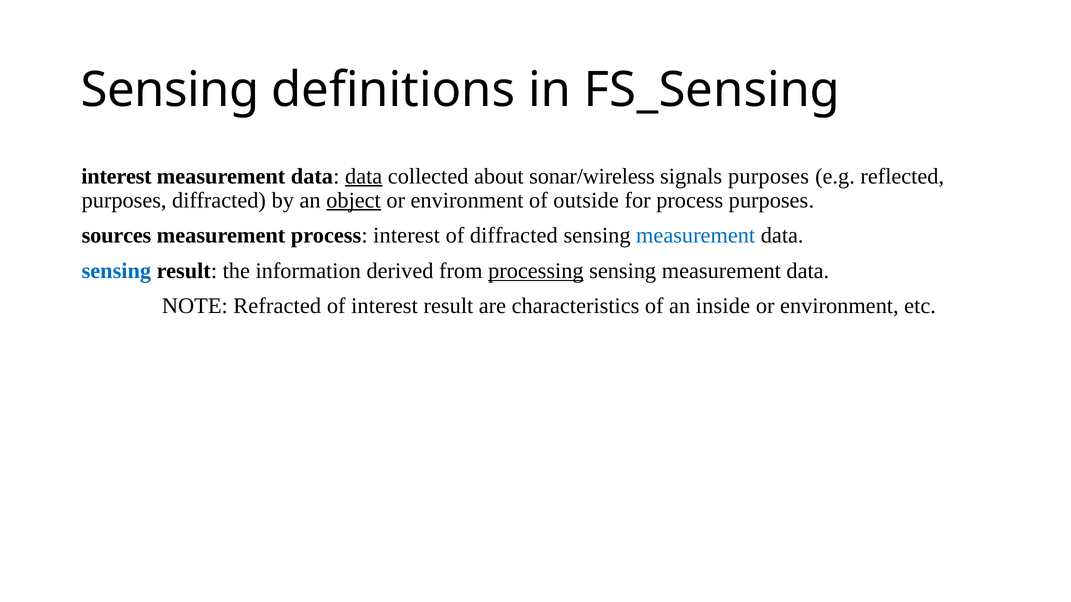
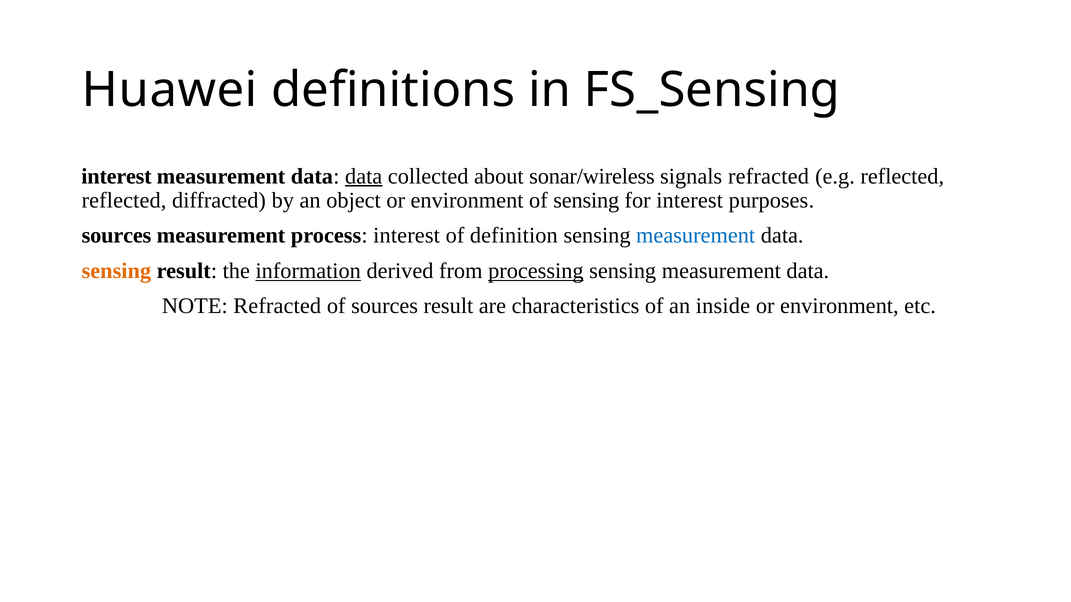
Sensing at (170, 90): Sensing -> Huawei
signals purposes: purposes -> refracted
purposes at (124, 200): purposes -> reflected
object underline: present -> none
of outside: outside -> sensing
for process: process -> interest
of diffracted: diffracted -> definition
sensing at (116, 271) colour: blue -> orange
information underline: none -> present
of interest: interest -> sources
